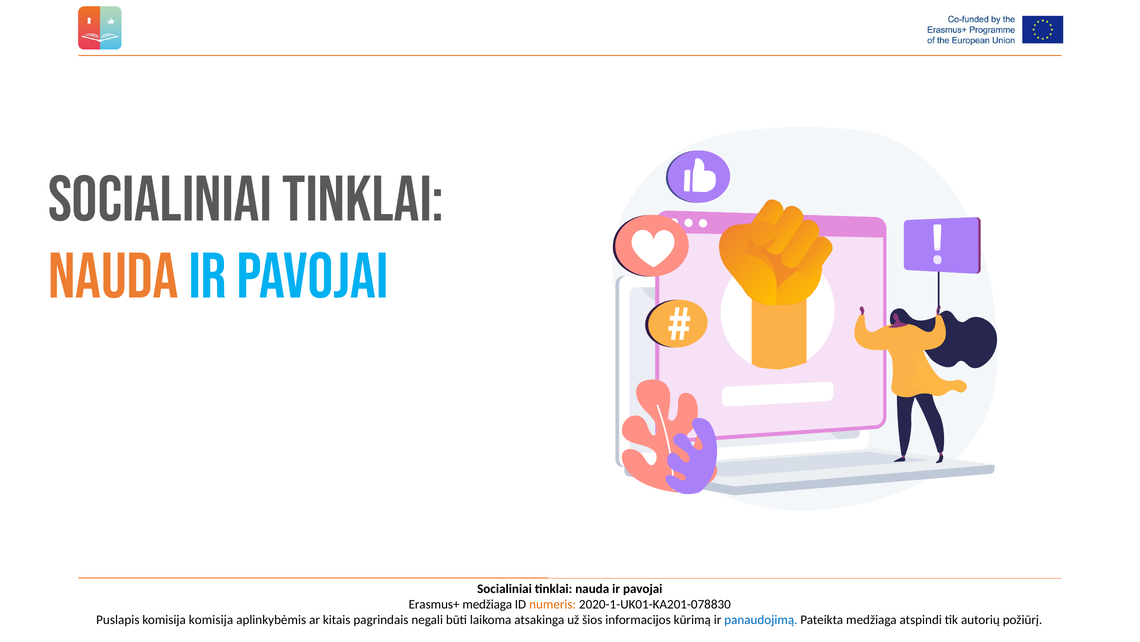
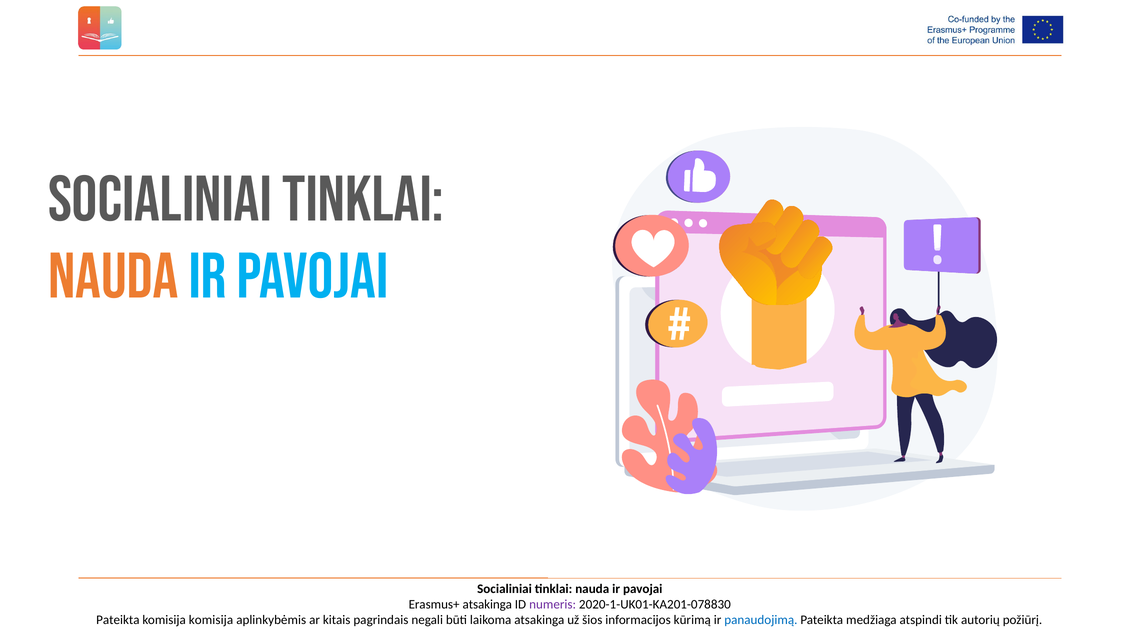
Erasmus+ medžiaga: medžiaga -> atsakinga
numeris colour: orange -> purple
Puslapis at (118, 619): Puslapis -> Pateikta
